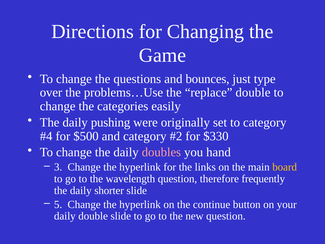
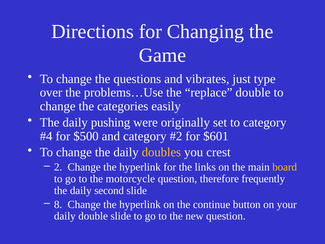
bounces: bounces -> vibrates
$330: $330 -> $601
doubles colour: pink -> yellow
hand: hand -> crest
3: 3 -> 2
wavelength: wavelength -> motorcycle
shorter: shorter -> second
5: 5 -> 8
